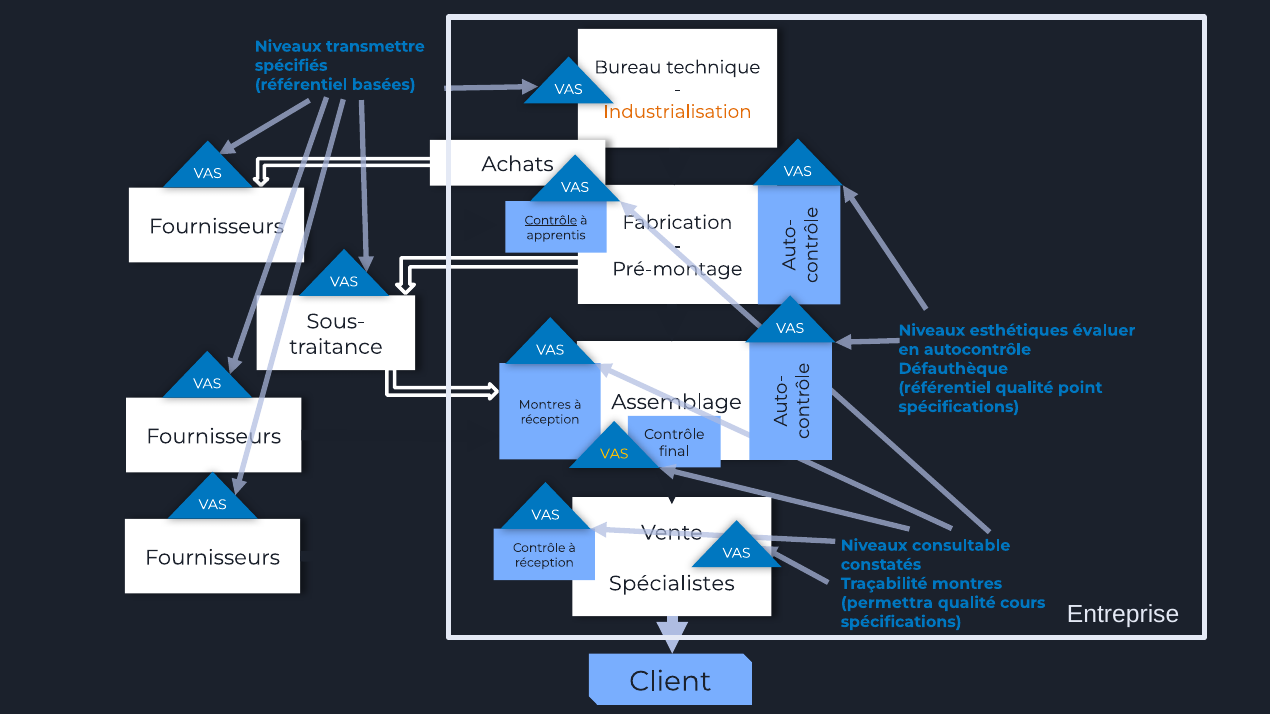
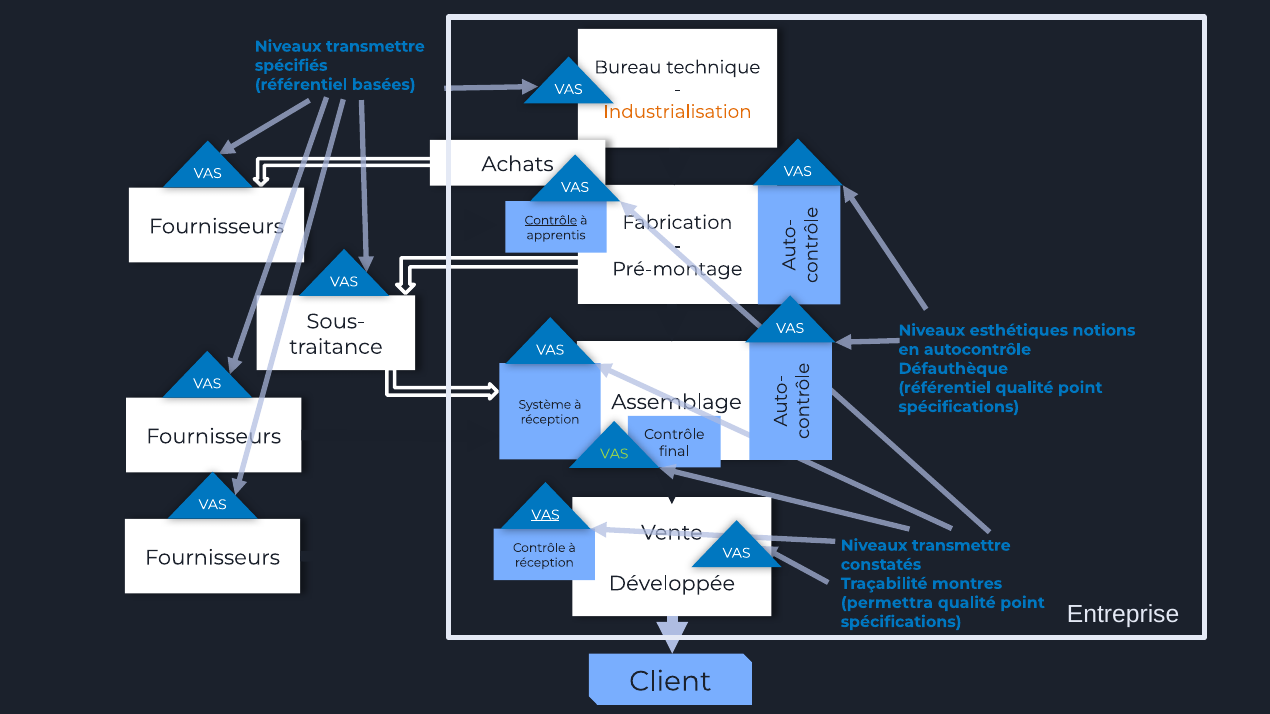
évaluer: évaluer -> notions
Montres at (545, 405): Montres -> Système
VAS at (614, 454) colour: yellow -> light green
VAS at (546, 515) underline: none -> present
consultable at (961, 546): consultable -> transmettre
Spécialistes: Spécialistes -> Développée
cours at (1023, 603): cours -> point
